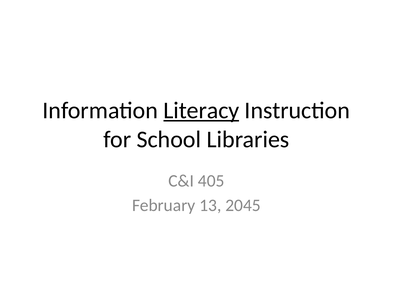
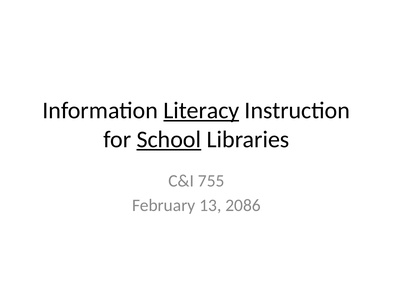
School underline: none -> present
405: 405 -> 755
2045: 2045 -> 2086
